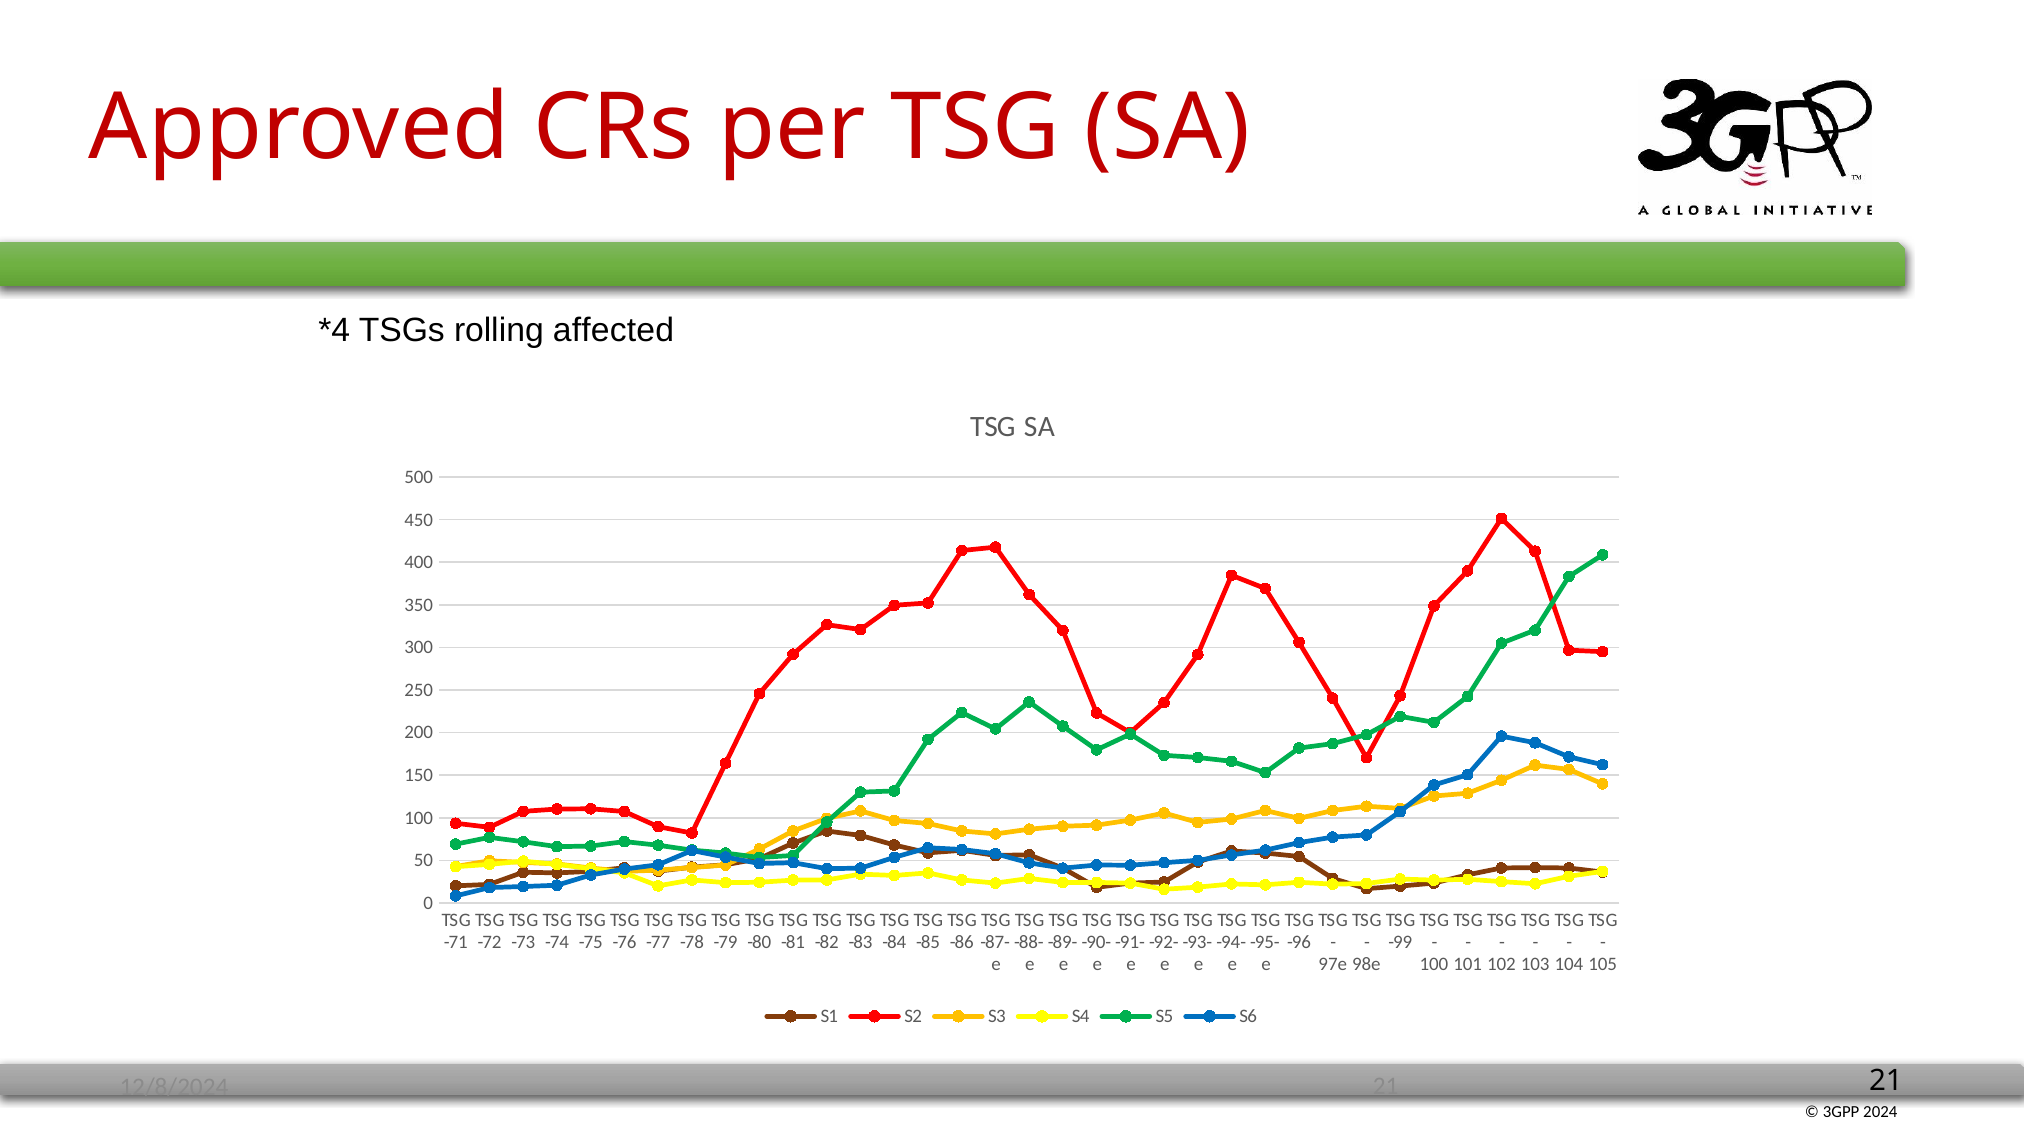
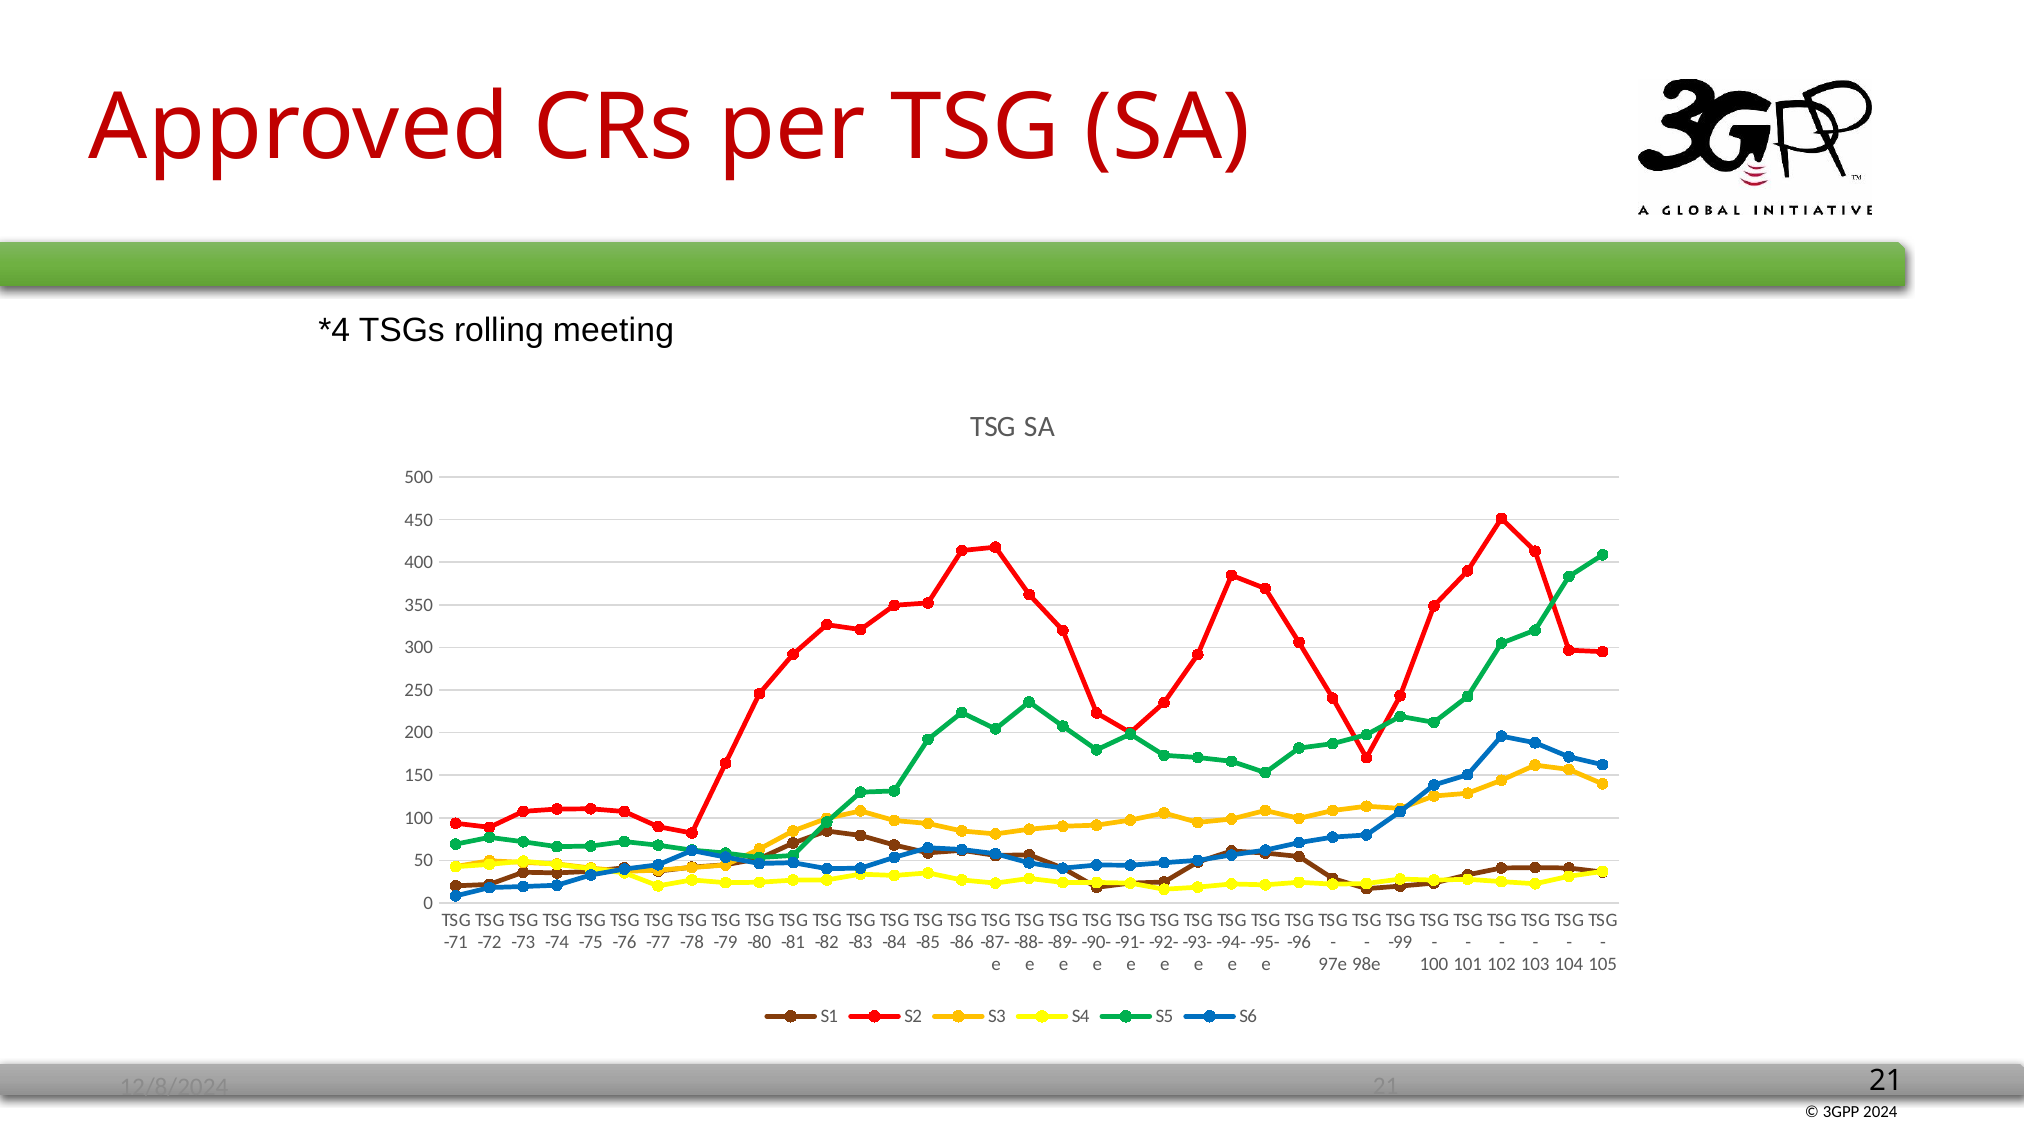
affected: affected -> meeting
